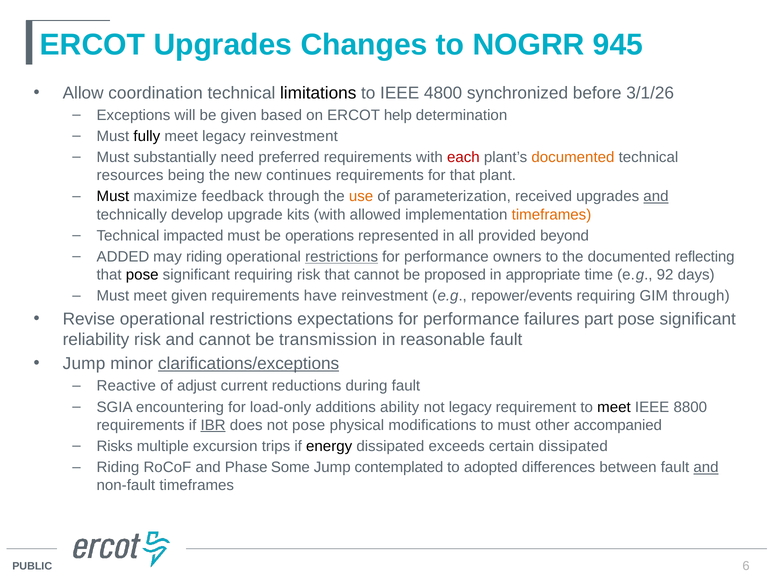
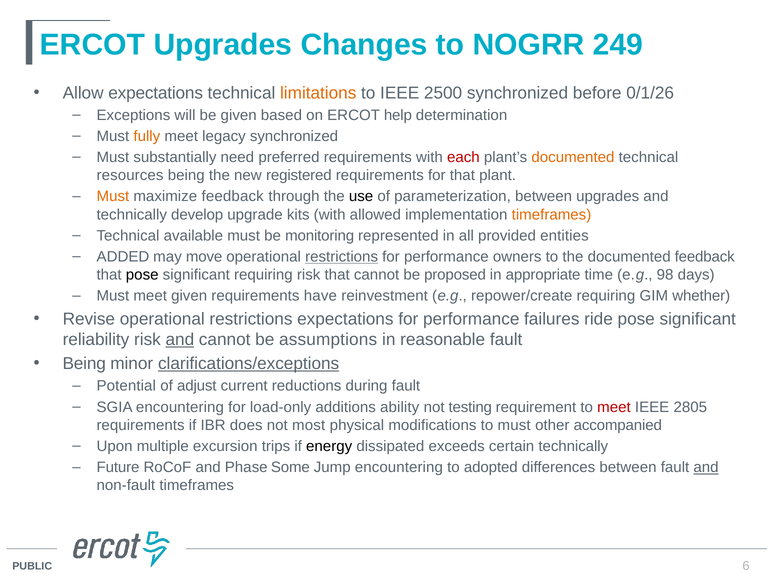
945: 945 -> 249
Allow coordination: coordination -> expectations
limitations colour: black -> orange
4800: 4800 -> 2500
3/1/26: 3/1/26 -> 0/1/26
fully colour: black -> orange
legacy reinvestment: reinvestment -> synchronized
continues: continues -> registered
Must at (113, 197) colour: black -> orange
use colour: orange -> black
parameterization received: received -> between
and at (656, 197) underline: present -> none
impacted: impacted -> available
operations: operations -> monitoring
beyond: beyond -> entities
may riding: riding -> move
documented reflecting: reflecting -> feedback
92: 92 -> 98
repower/events: repower/events -> repower/create
GIM through: through -> whether
part: part -> ride
and at (180, 340) underline: none -> present
transmission: transmission -> assumptions
Jump at (84, 364): Jump -> Being
Reactive: Reactive -> Potential
not legacy: legacy -> testing
meet at (614, 407) colour: black -> red
8800: 8800 -> 2805
IBR underline: present -> none
not pose: pose -> most
Risks: Risks -> Upon
certain dissipated: dissipated -> technically
Riding at (118, 468): Riding -> Future
Jump contemplated: contemplated -> encountering
